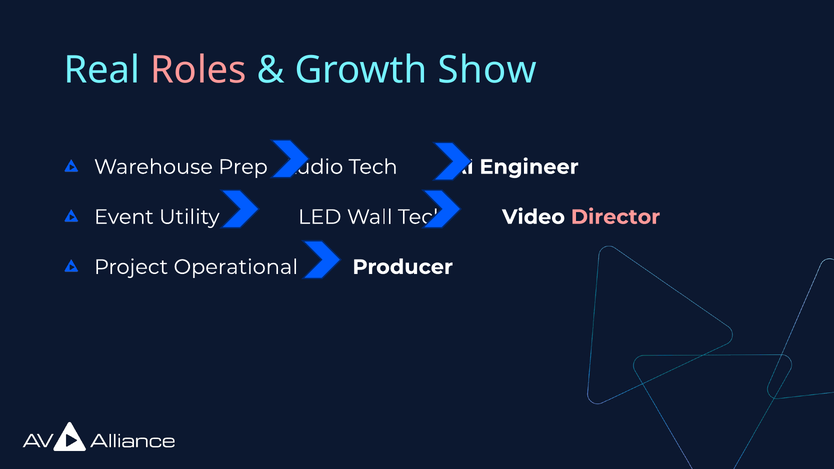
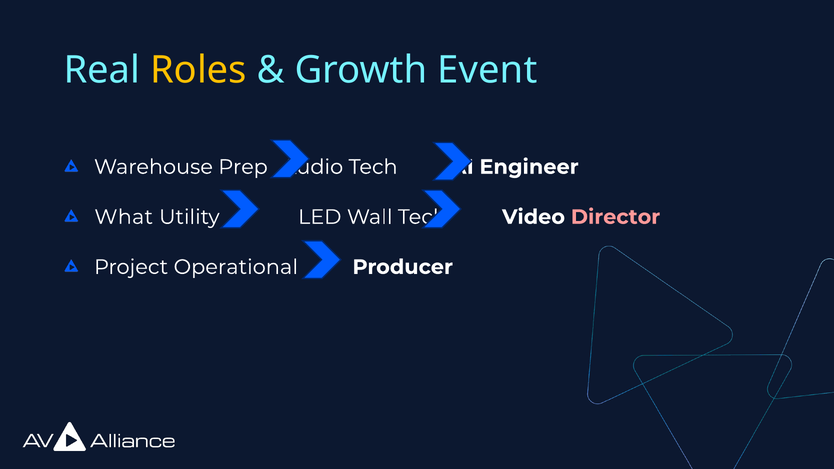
Roles colour: pink -> yellow
Show: Show -> Event
Event: Event -> What
